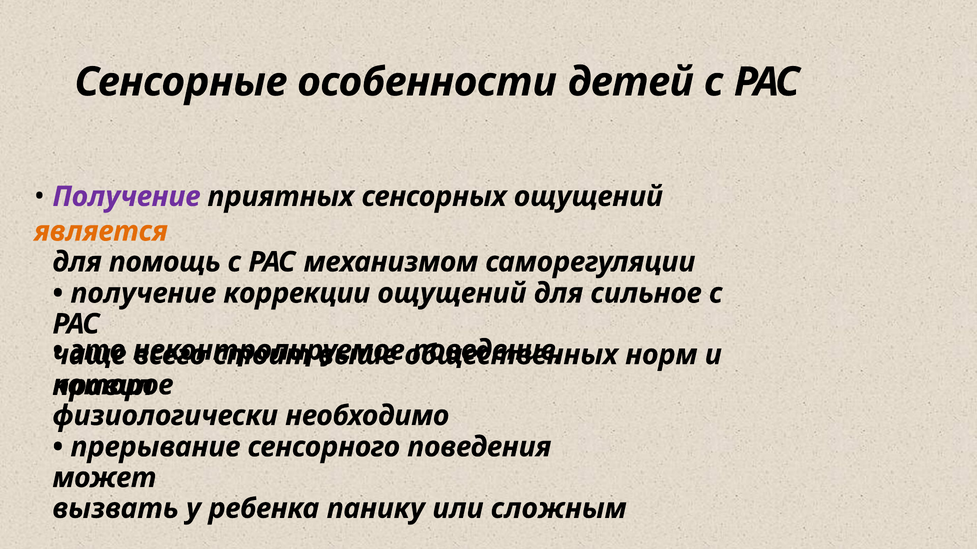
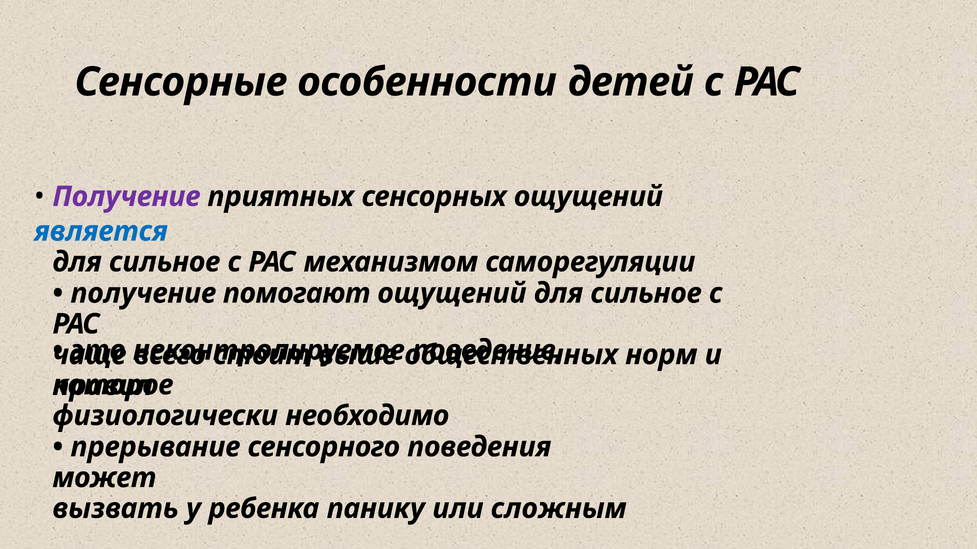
является colour: orange -> blue
помощь at (165, 262): помощь -> сильное
коррекции: коррекции -> помогают
